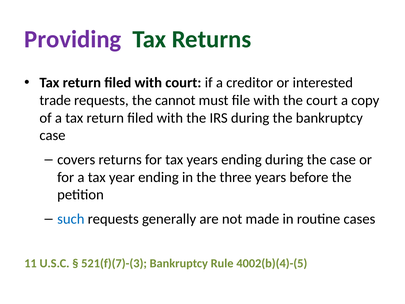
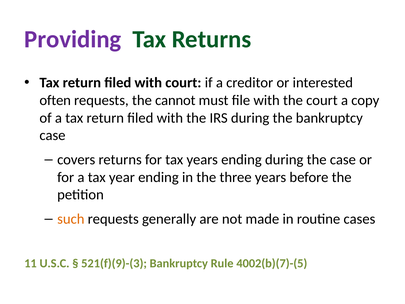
trade: trade -> often
such colour: blue -> orange
521(f)(7)-(3: 521(f)(7)-(3 -> 521(f)(9)-(3
4002(b)(4)-(5: 4002(b)(4)-(5 -> 4002(b)(7)-(5
